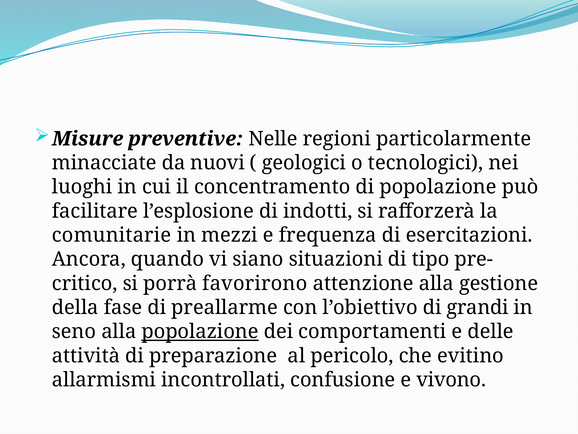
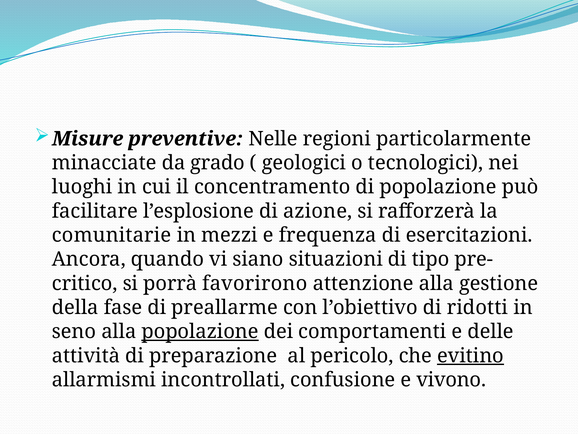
nuovi: nuovi -> grado
indotti: indotti -> azione
grandi: grandi -> ridotti
evitino underline: none -> present
